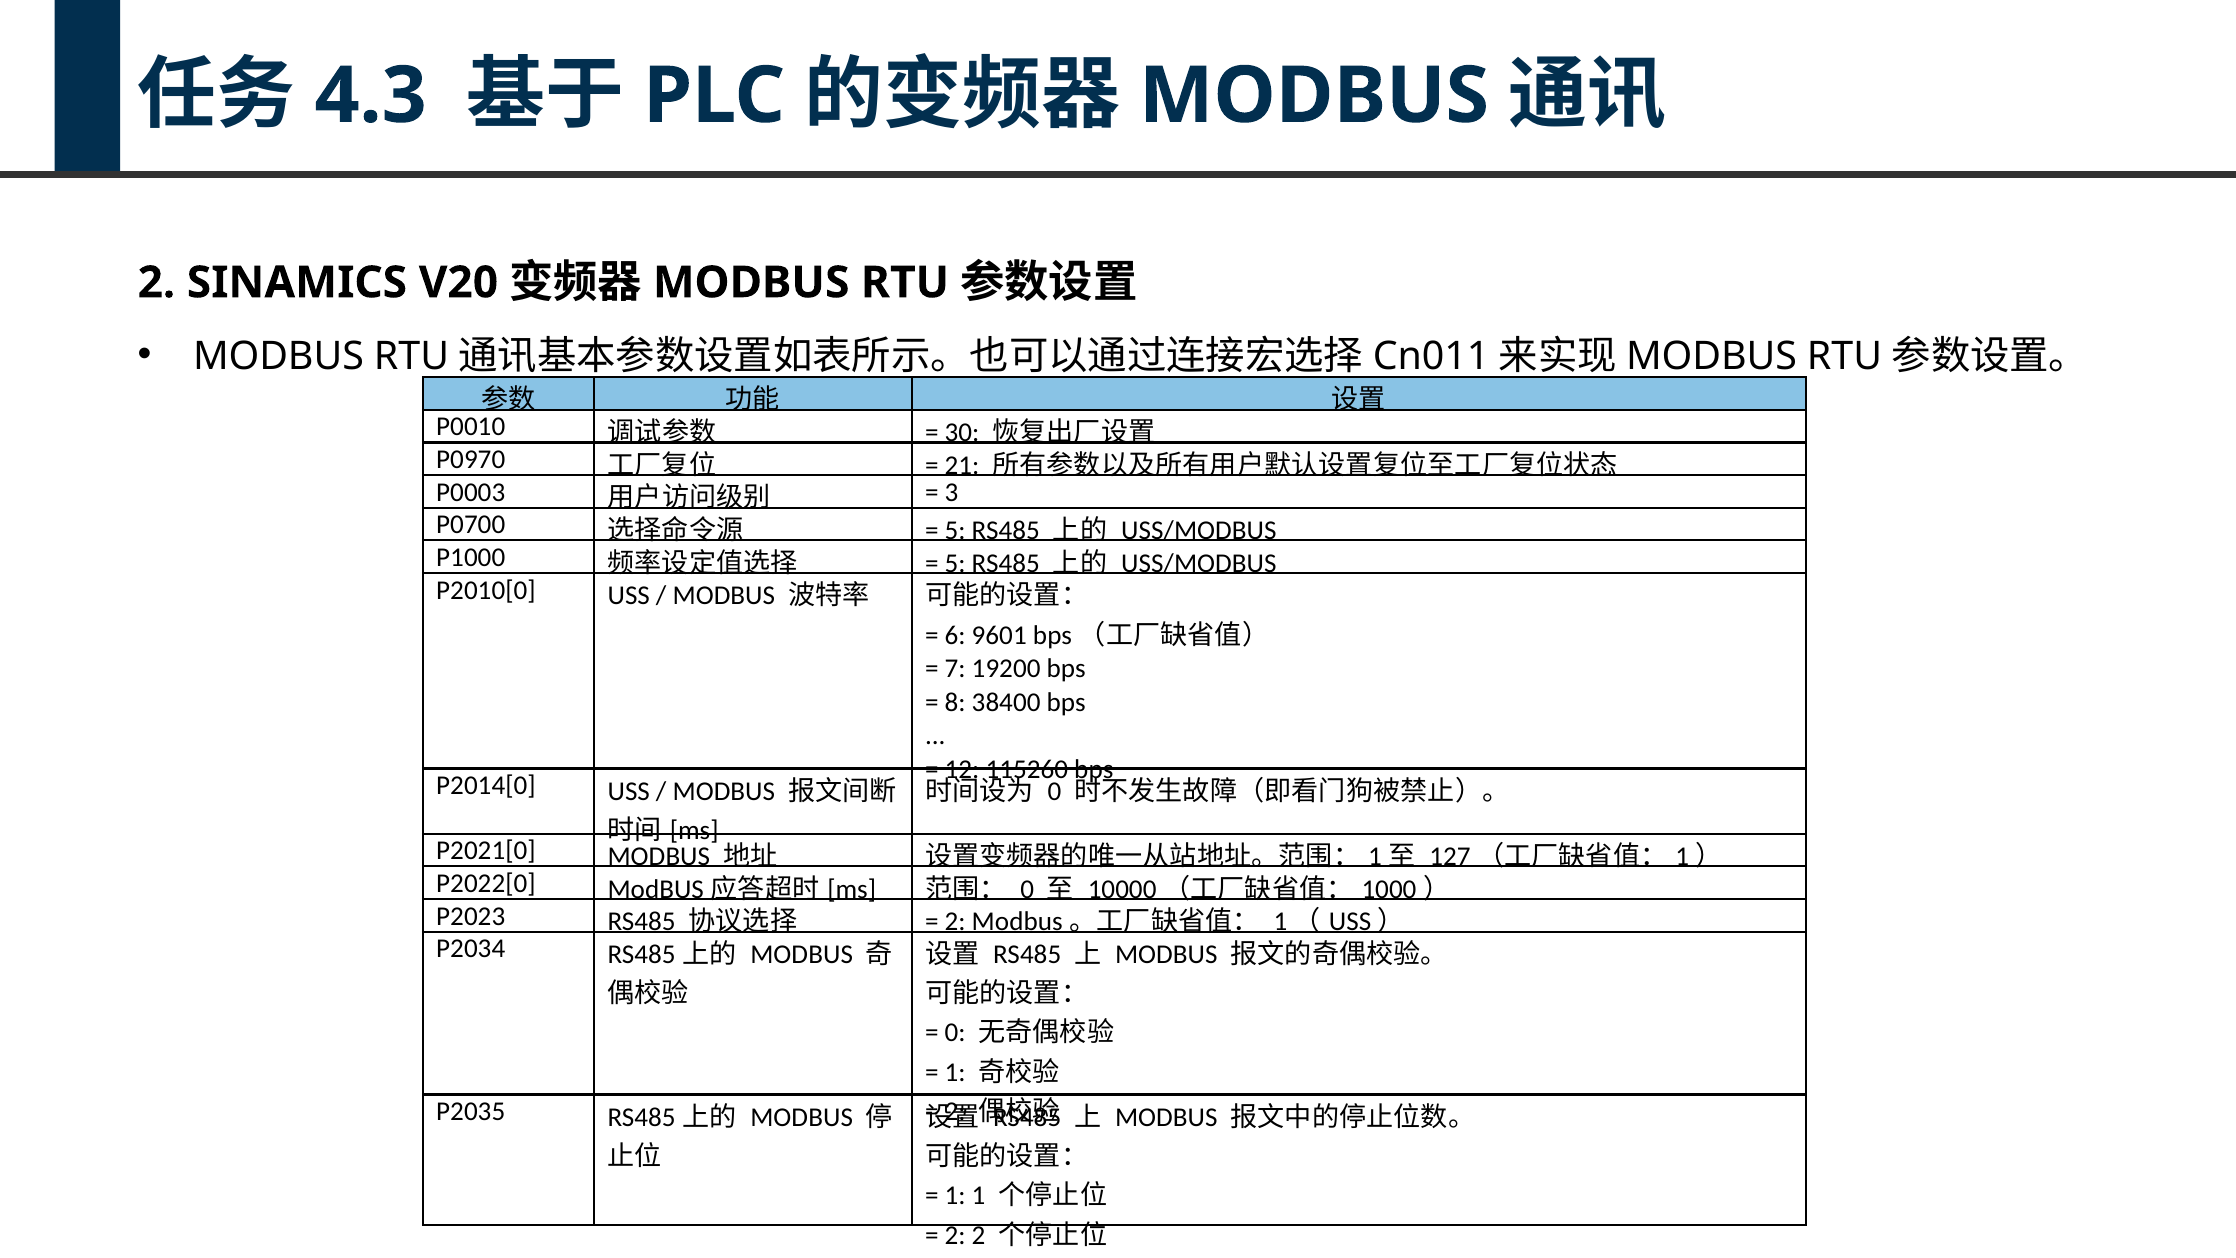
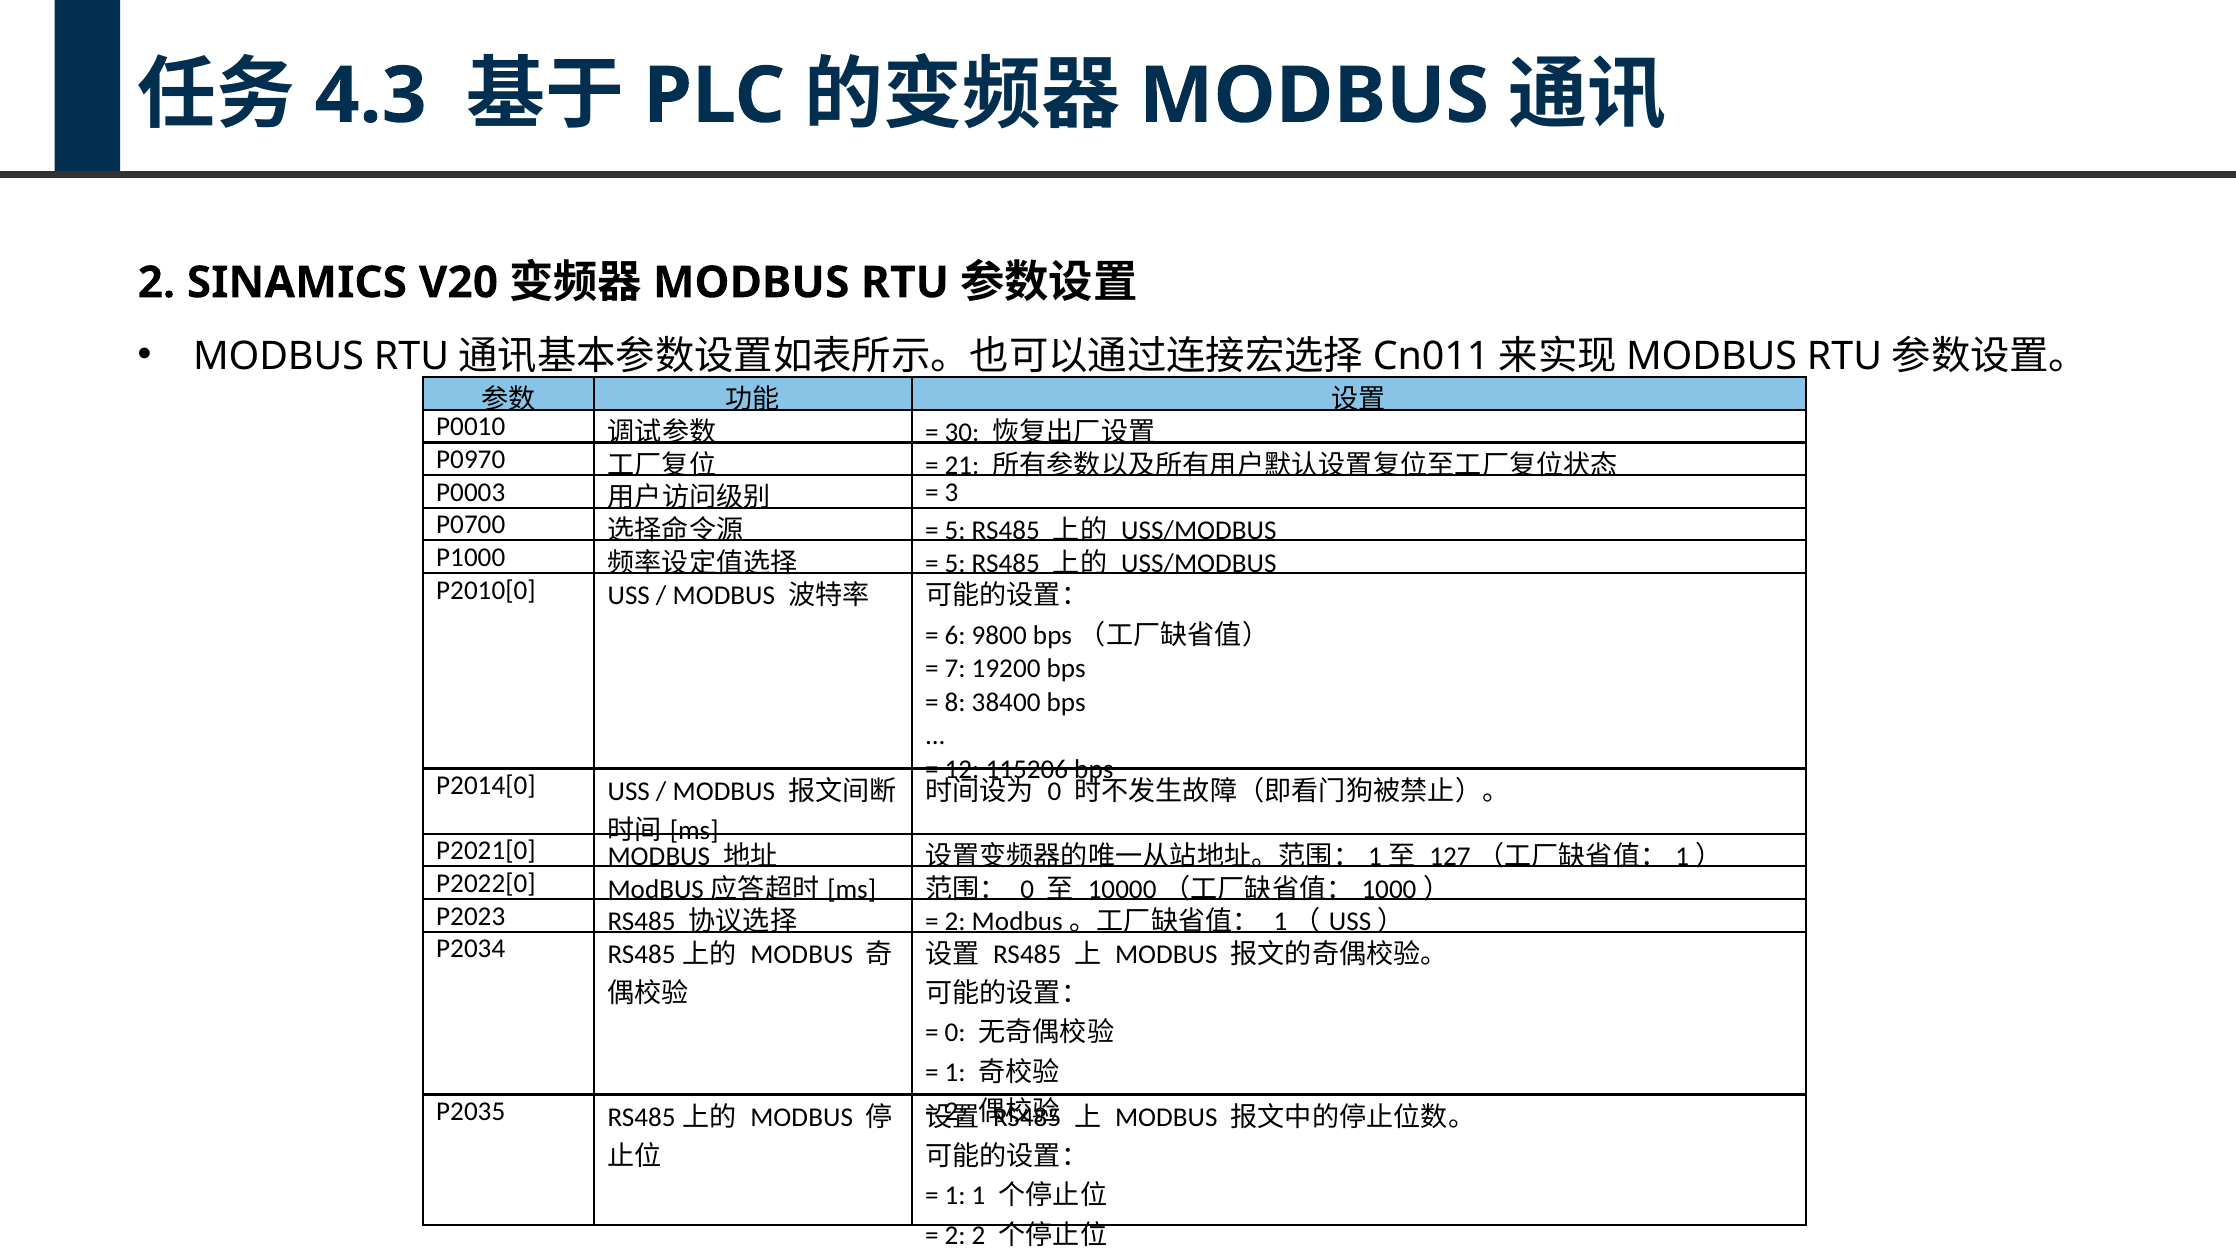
9601: 9601 -> 9800
115260: 115260 -> 115206
